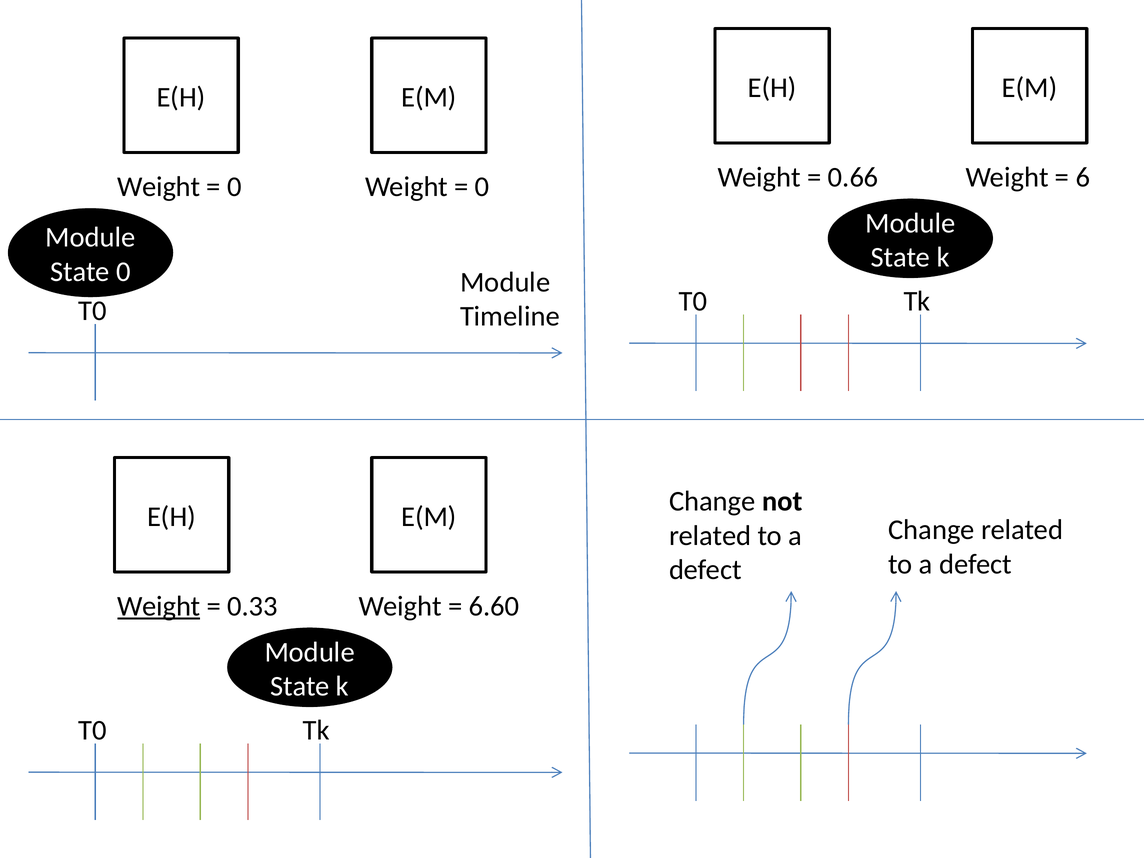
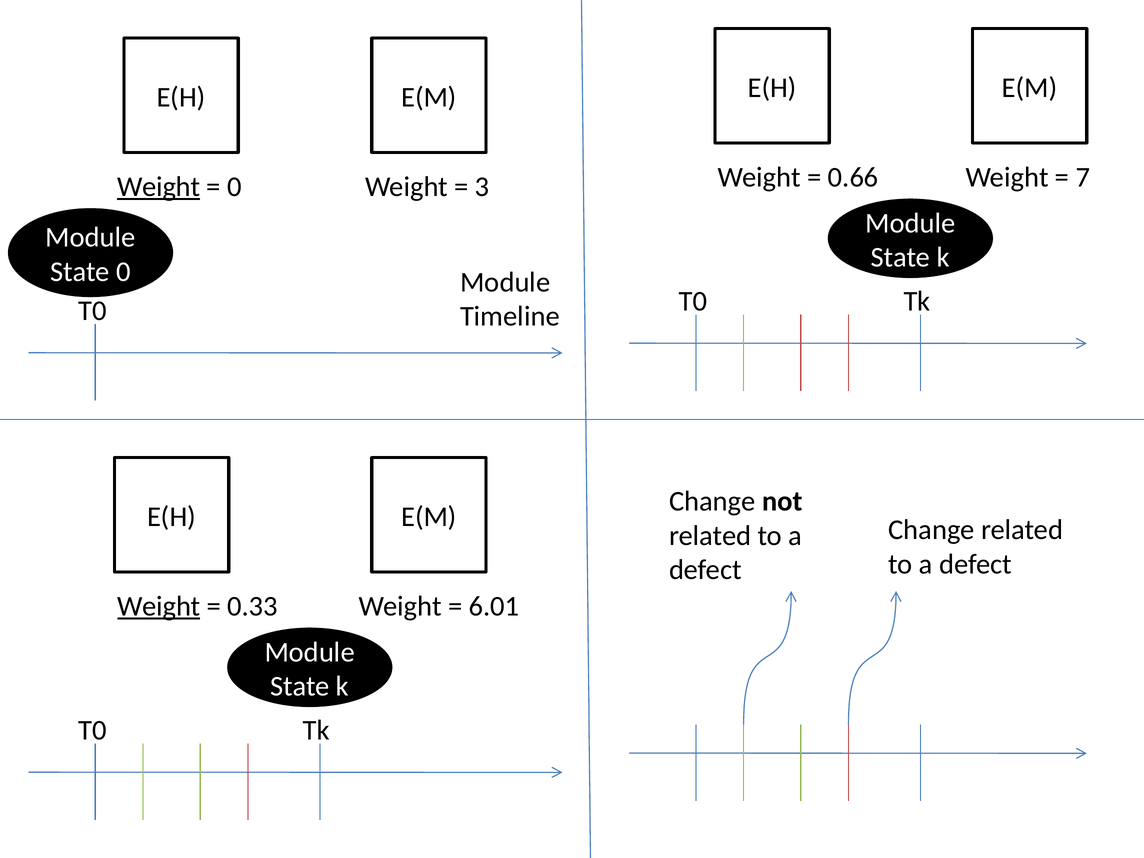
6: 6 -> 7
Weight at (159, 187) underline: none -> present
0 at (482, 187): 0 -> 3
6.60: 6.60 -> 6.01
